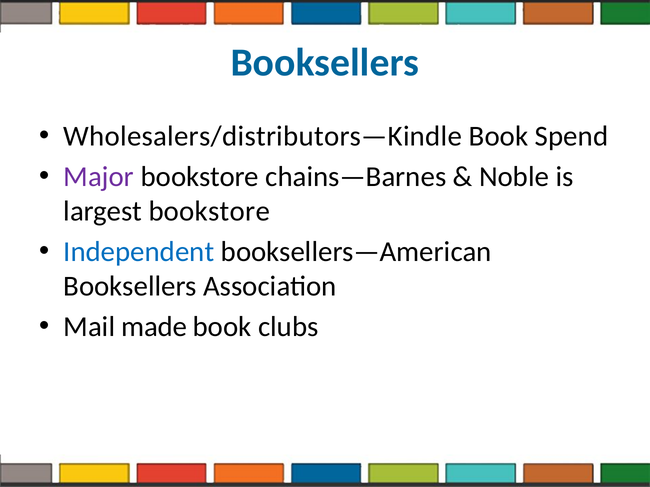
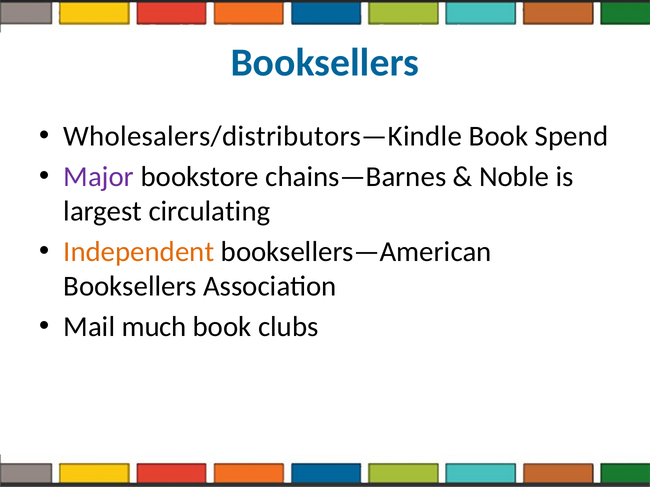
largest bookstore: bookstore -> circulating
Independent colour: blue -> orange
made: made -> much
